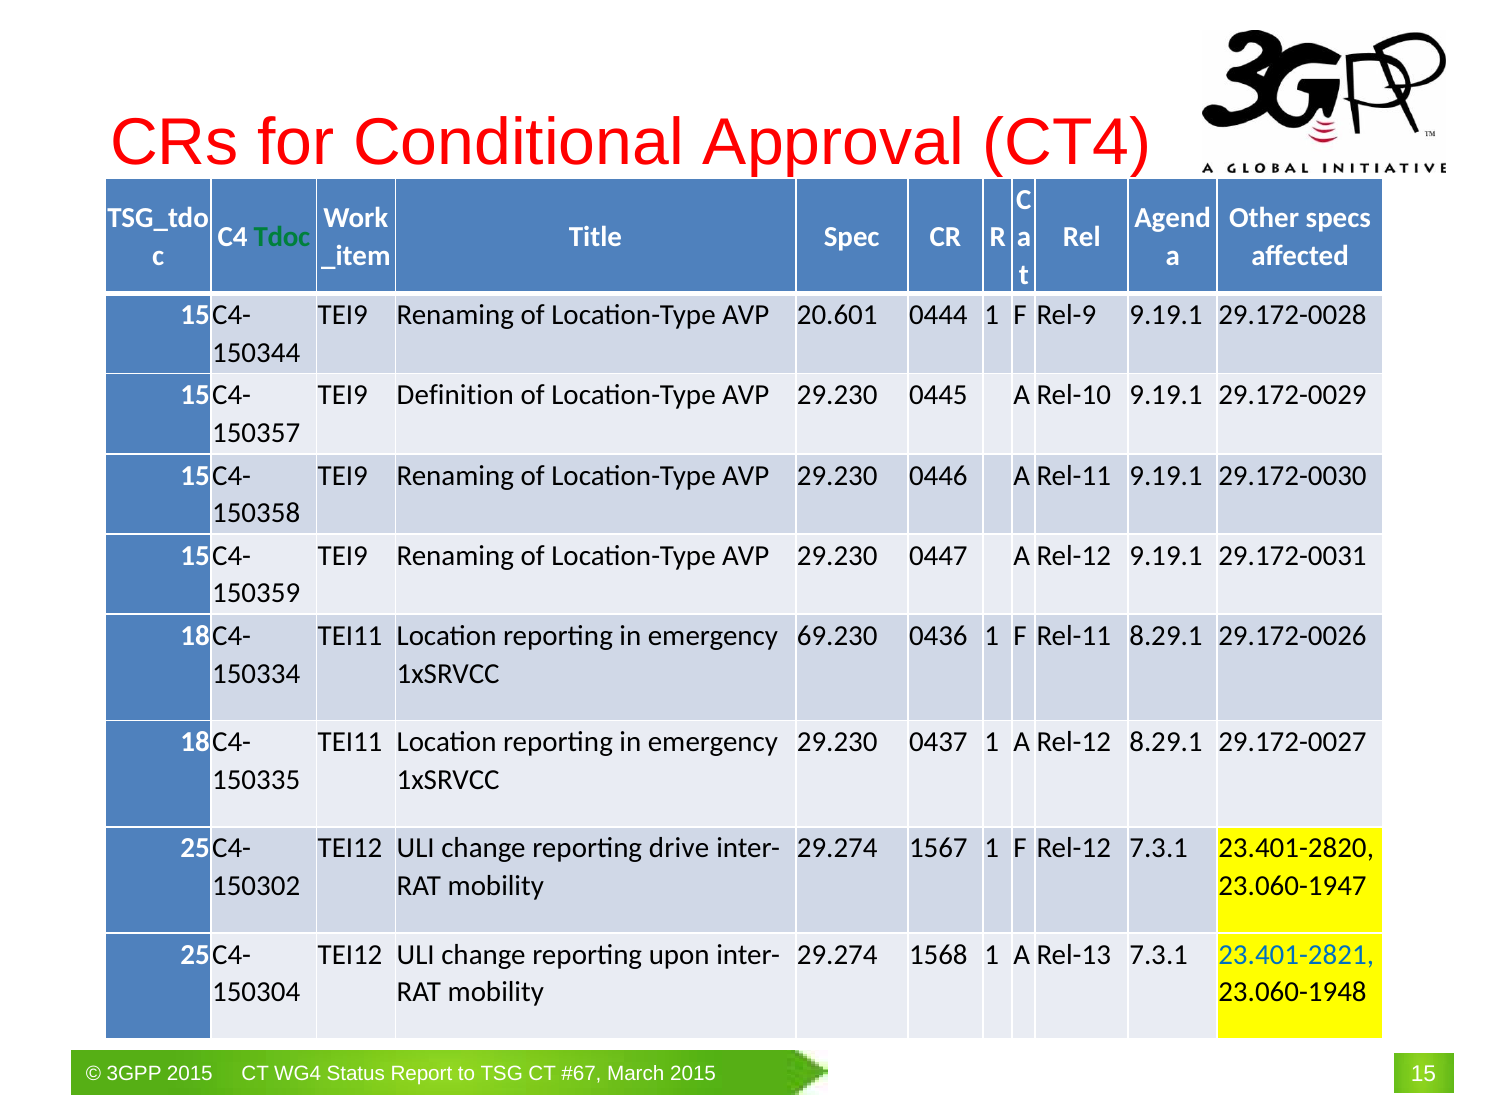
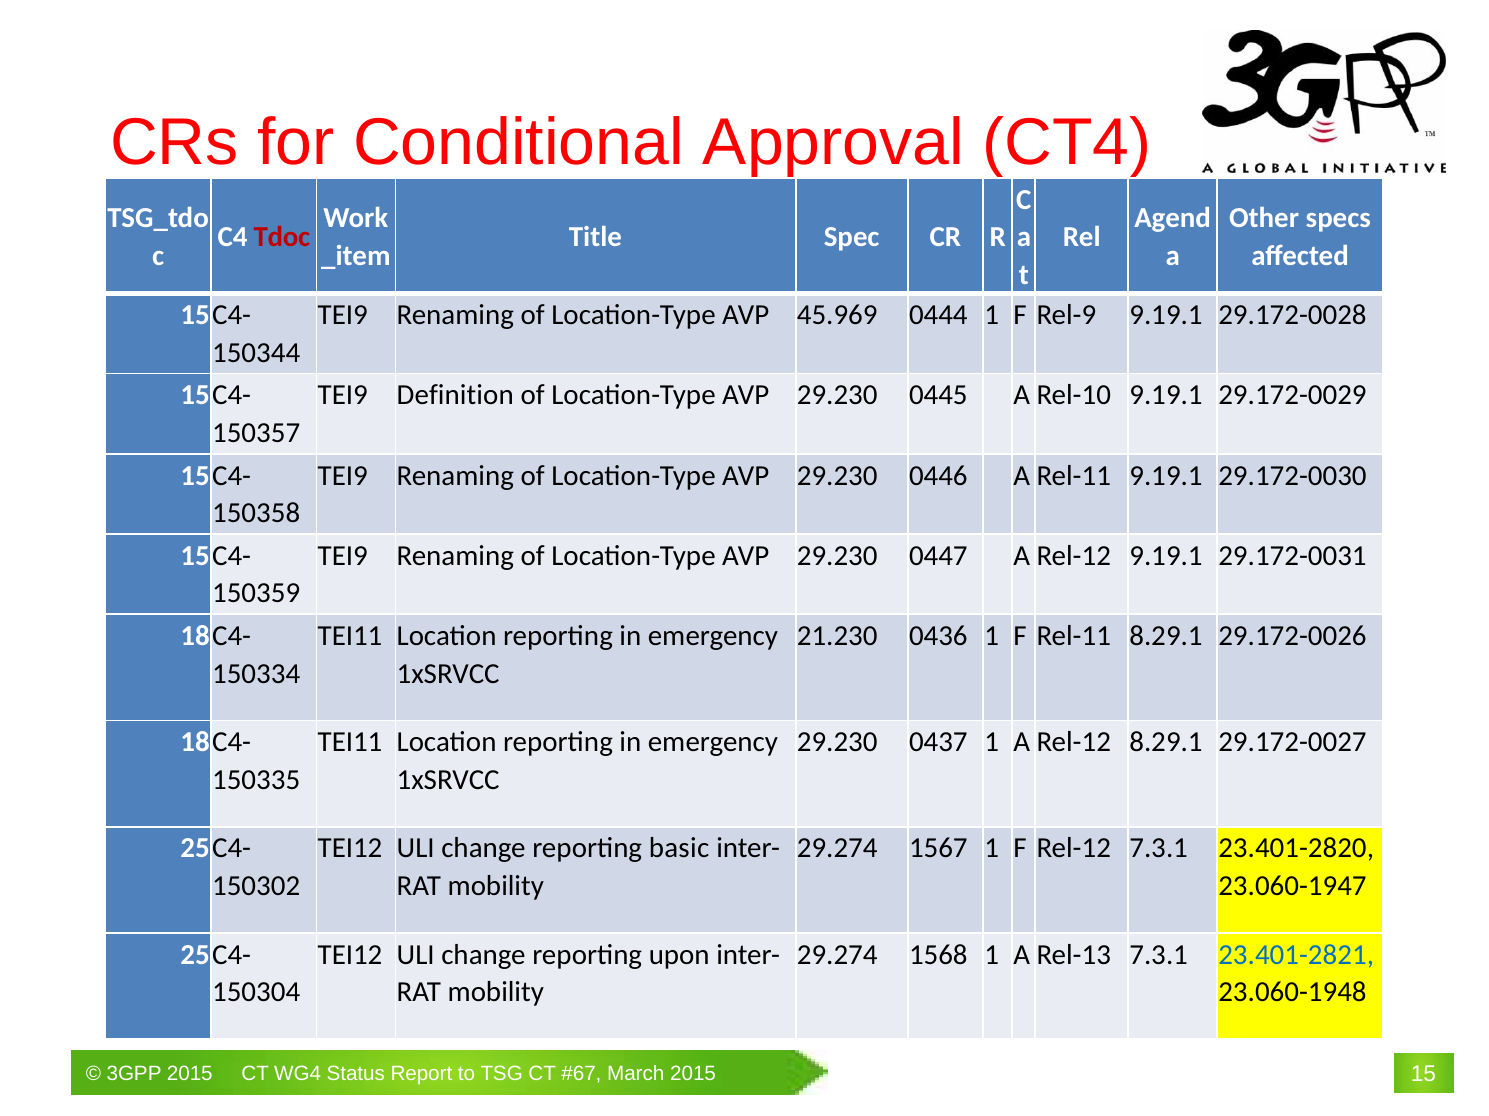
Tdoc colour: green -> red
20.601: 20.601 -> 45.969
69.230: 69.230 -> 21.230
drive: drive -> basic
